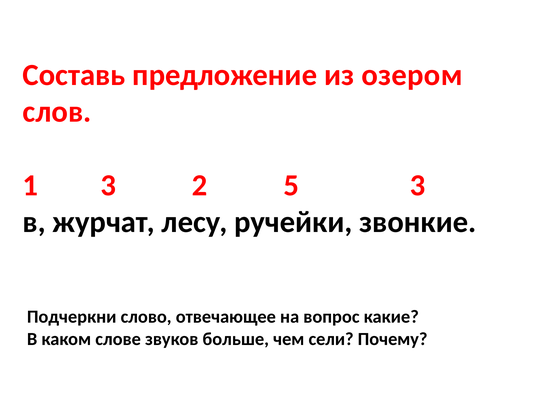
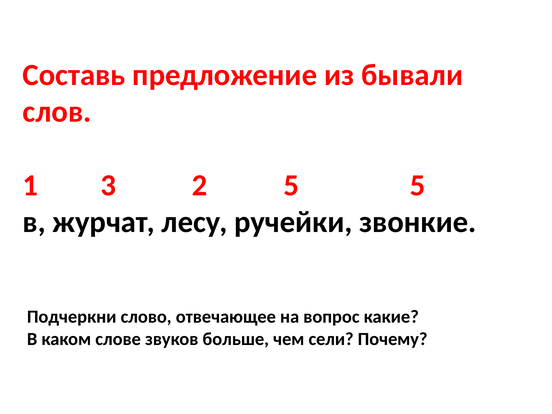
озером: озером -> бывали
5 3: 3 -> 5
